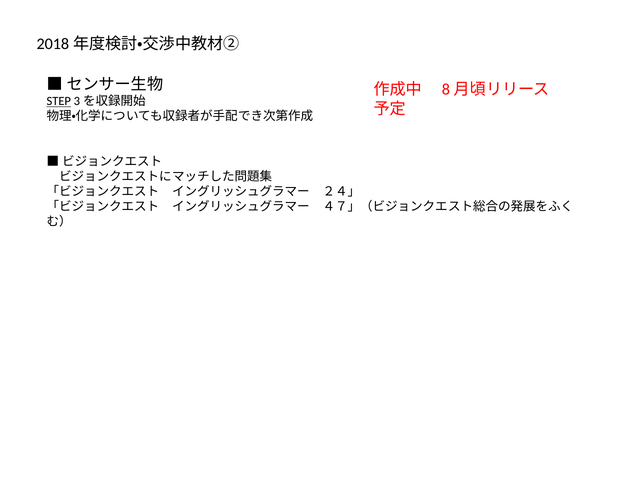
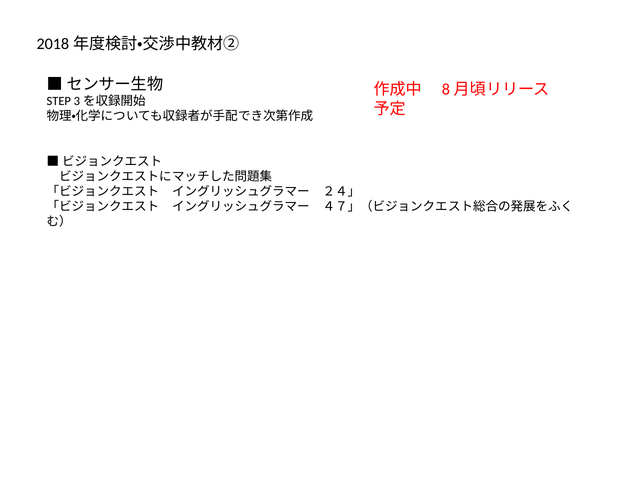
STEP underline: present -> none
